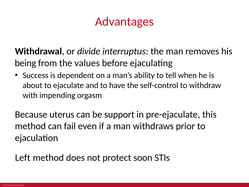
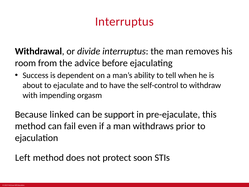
Advantages at (124, 22): Advantages -> Interruptus
being: being -> room
values: values -> advice
uterus: uterus -> linked
